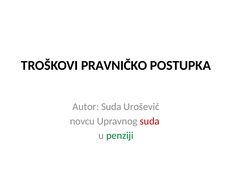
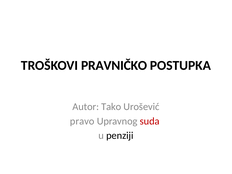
Autor Suda: Suda -> Tako
novcu: novcu -> pravo
penziji colour: green -> black
